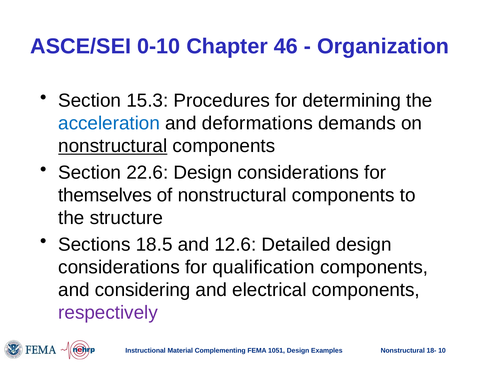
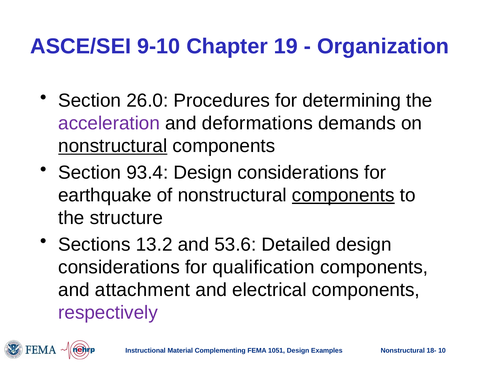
0-10: 0-10 -> 9-10
46: 46 -> 19
15.3: 15.3 -> 26.0
acceleration colour: blue -> purple
22.6: 22.6 -> 93.4
themselves: themselves -> earthquake
components at (343, 195) underline: none -> present
18.5: 18.5 -> 13.2
12.6: 12.6 -> 53.6
considering: considering -> attachment
